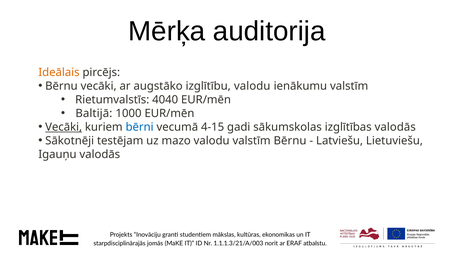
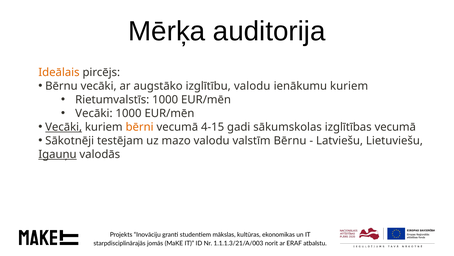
ienākumu valstīm: valstīm -> kuriem
Rietumvalstīs 4040: 4040 -> 1000
Baltijā at (94, 113): Baltijā -> Vecāki
bērni colour: blue -> orange
izglītības valodās: valodās -> vecumā
Igauņu underline: none -> present
